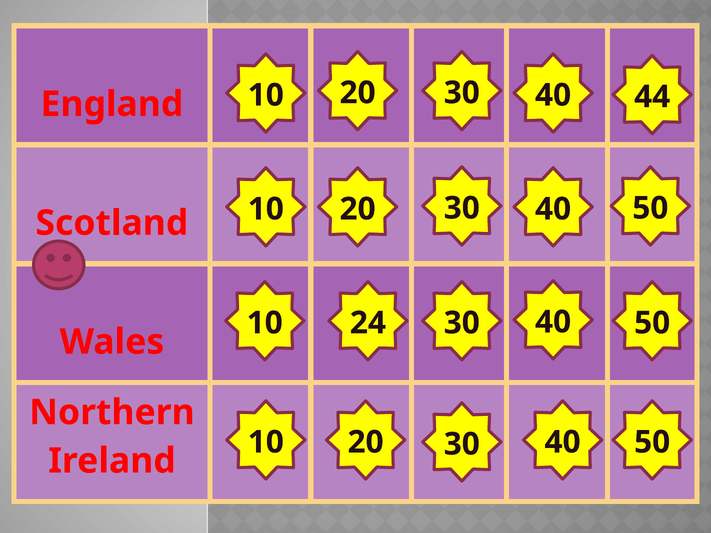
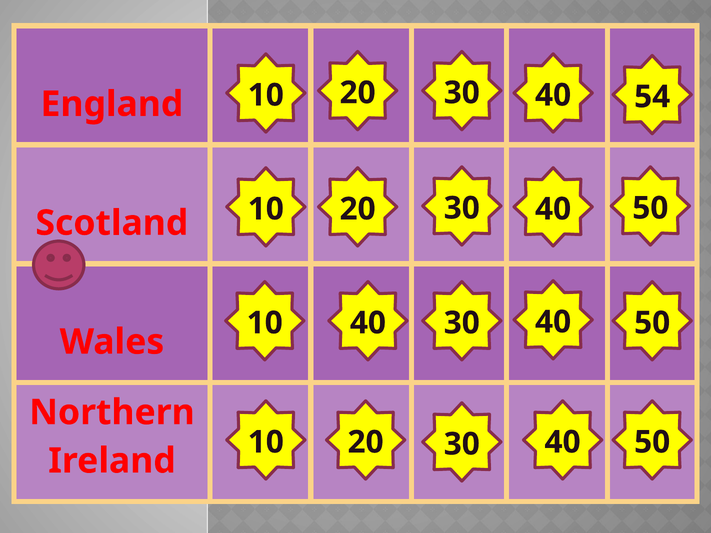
44: 44 -> 54
10 24: 24 -> 40
